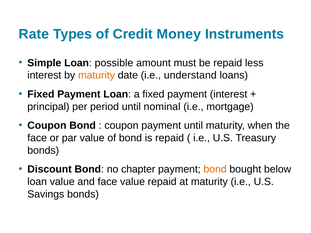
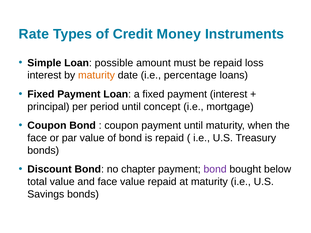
less: less -> loss
understand: understand -> percentage
nominal: nominal -> concept
bond at (215, 169) colour: orange -> purple
loan at (37, 182): loan -> total
